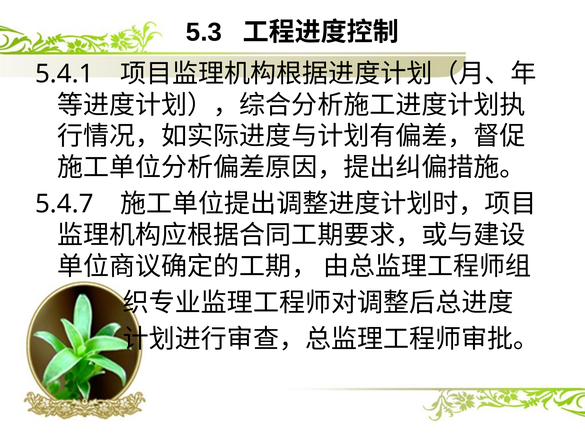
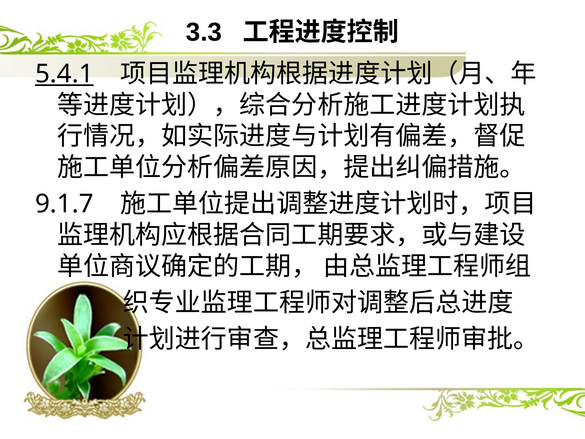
5.3: 5.3 -> 3.3
5.4.1 underline: none -> present
5.4.7: 5.4.7 -> 9.1.7
